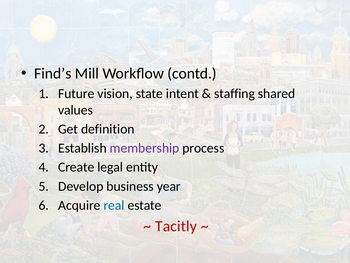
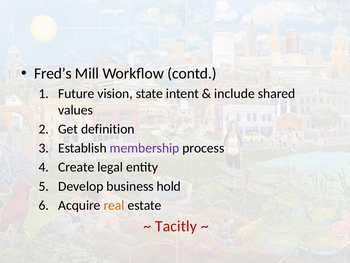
Find’s: Find’s -> Fred’s
staffing: staffing -> include
year: year -> hold
real colour: blue -> orange
